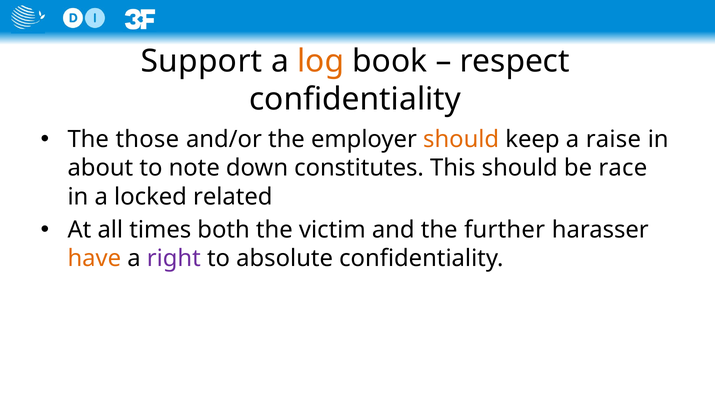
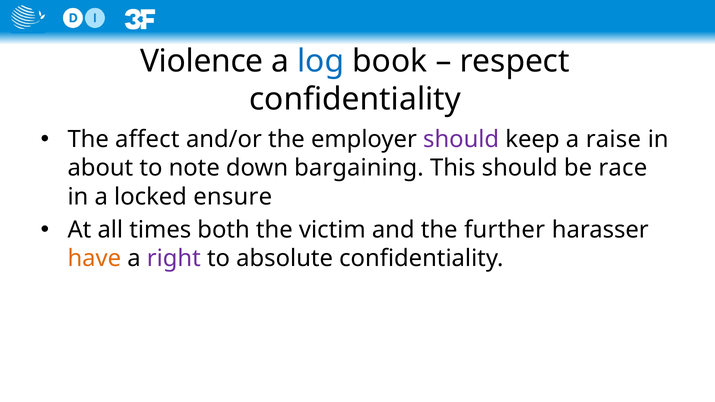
Support: Support -> Violence
log colour: orange -> blue
those: those -> affect
should at (461, 140) colour: orange -> purple
constitutes: constitutes -> bargaining
related: related -> ensure
